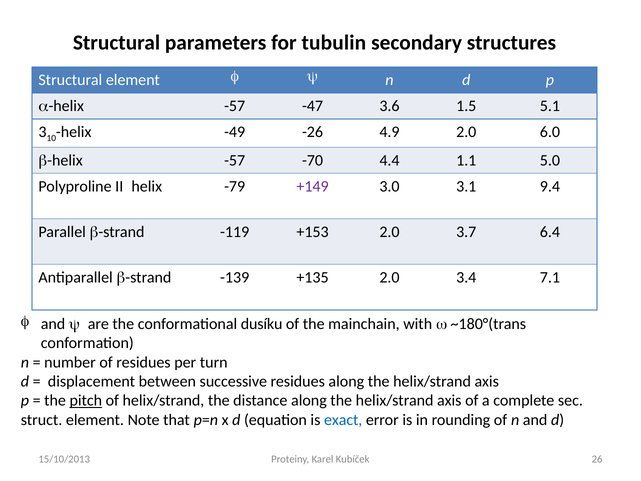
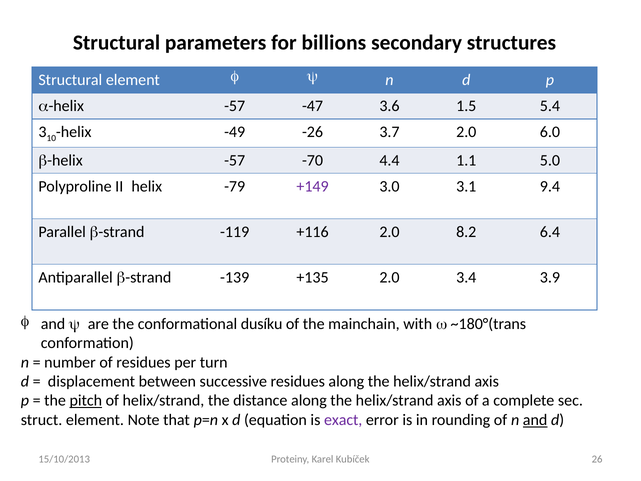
tubulin: tubulin -> billions
5.1: 5.1 -> 5.4
4.9: 4.9 -> 3.7
+153: +153 -> +116
3.7: 3.7 -> 8.2
7.1: 7.1 -> 3.9
exact colour: blue -> purple
and at (535, 420) underline: none -> present
